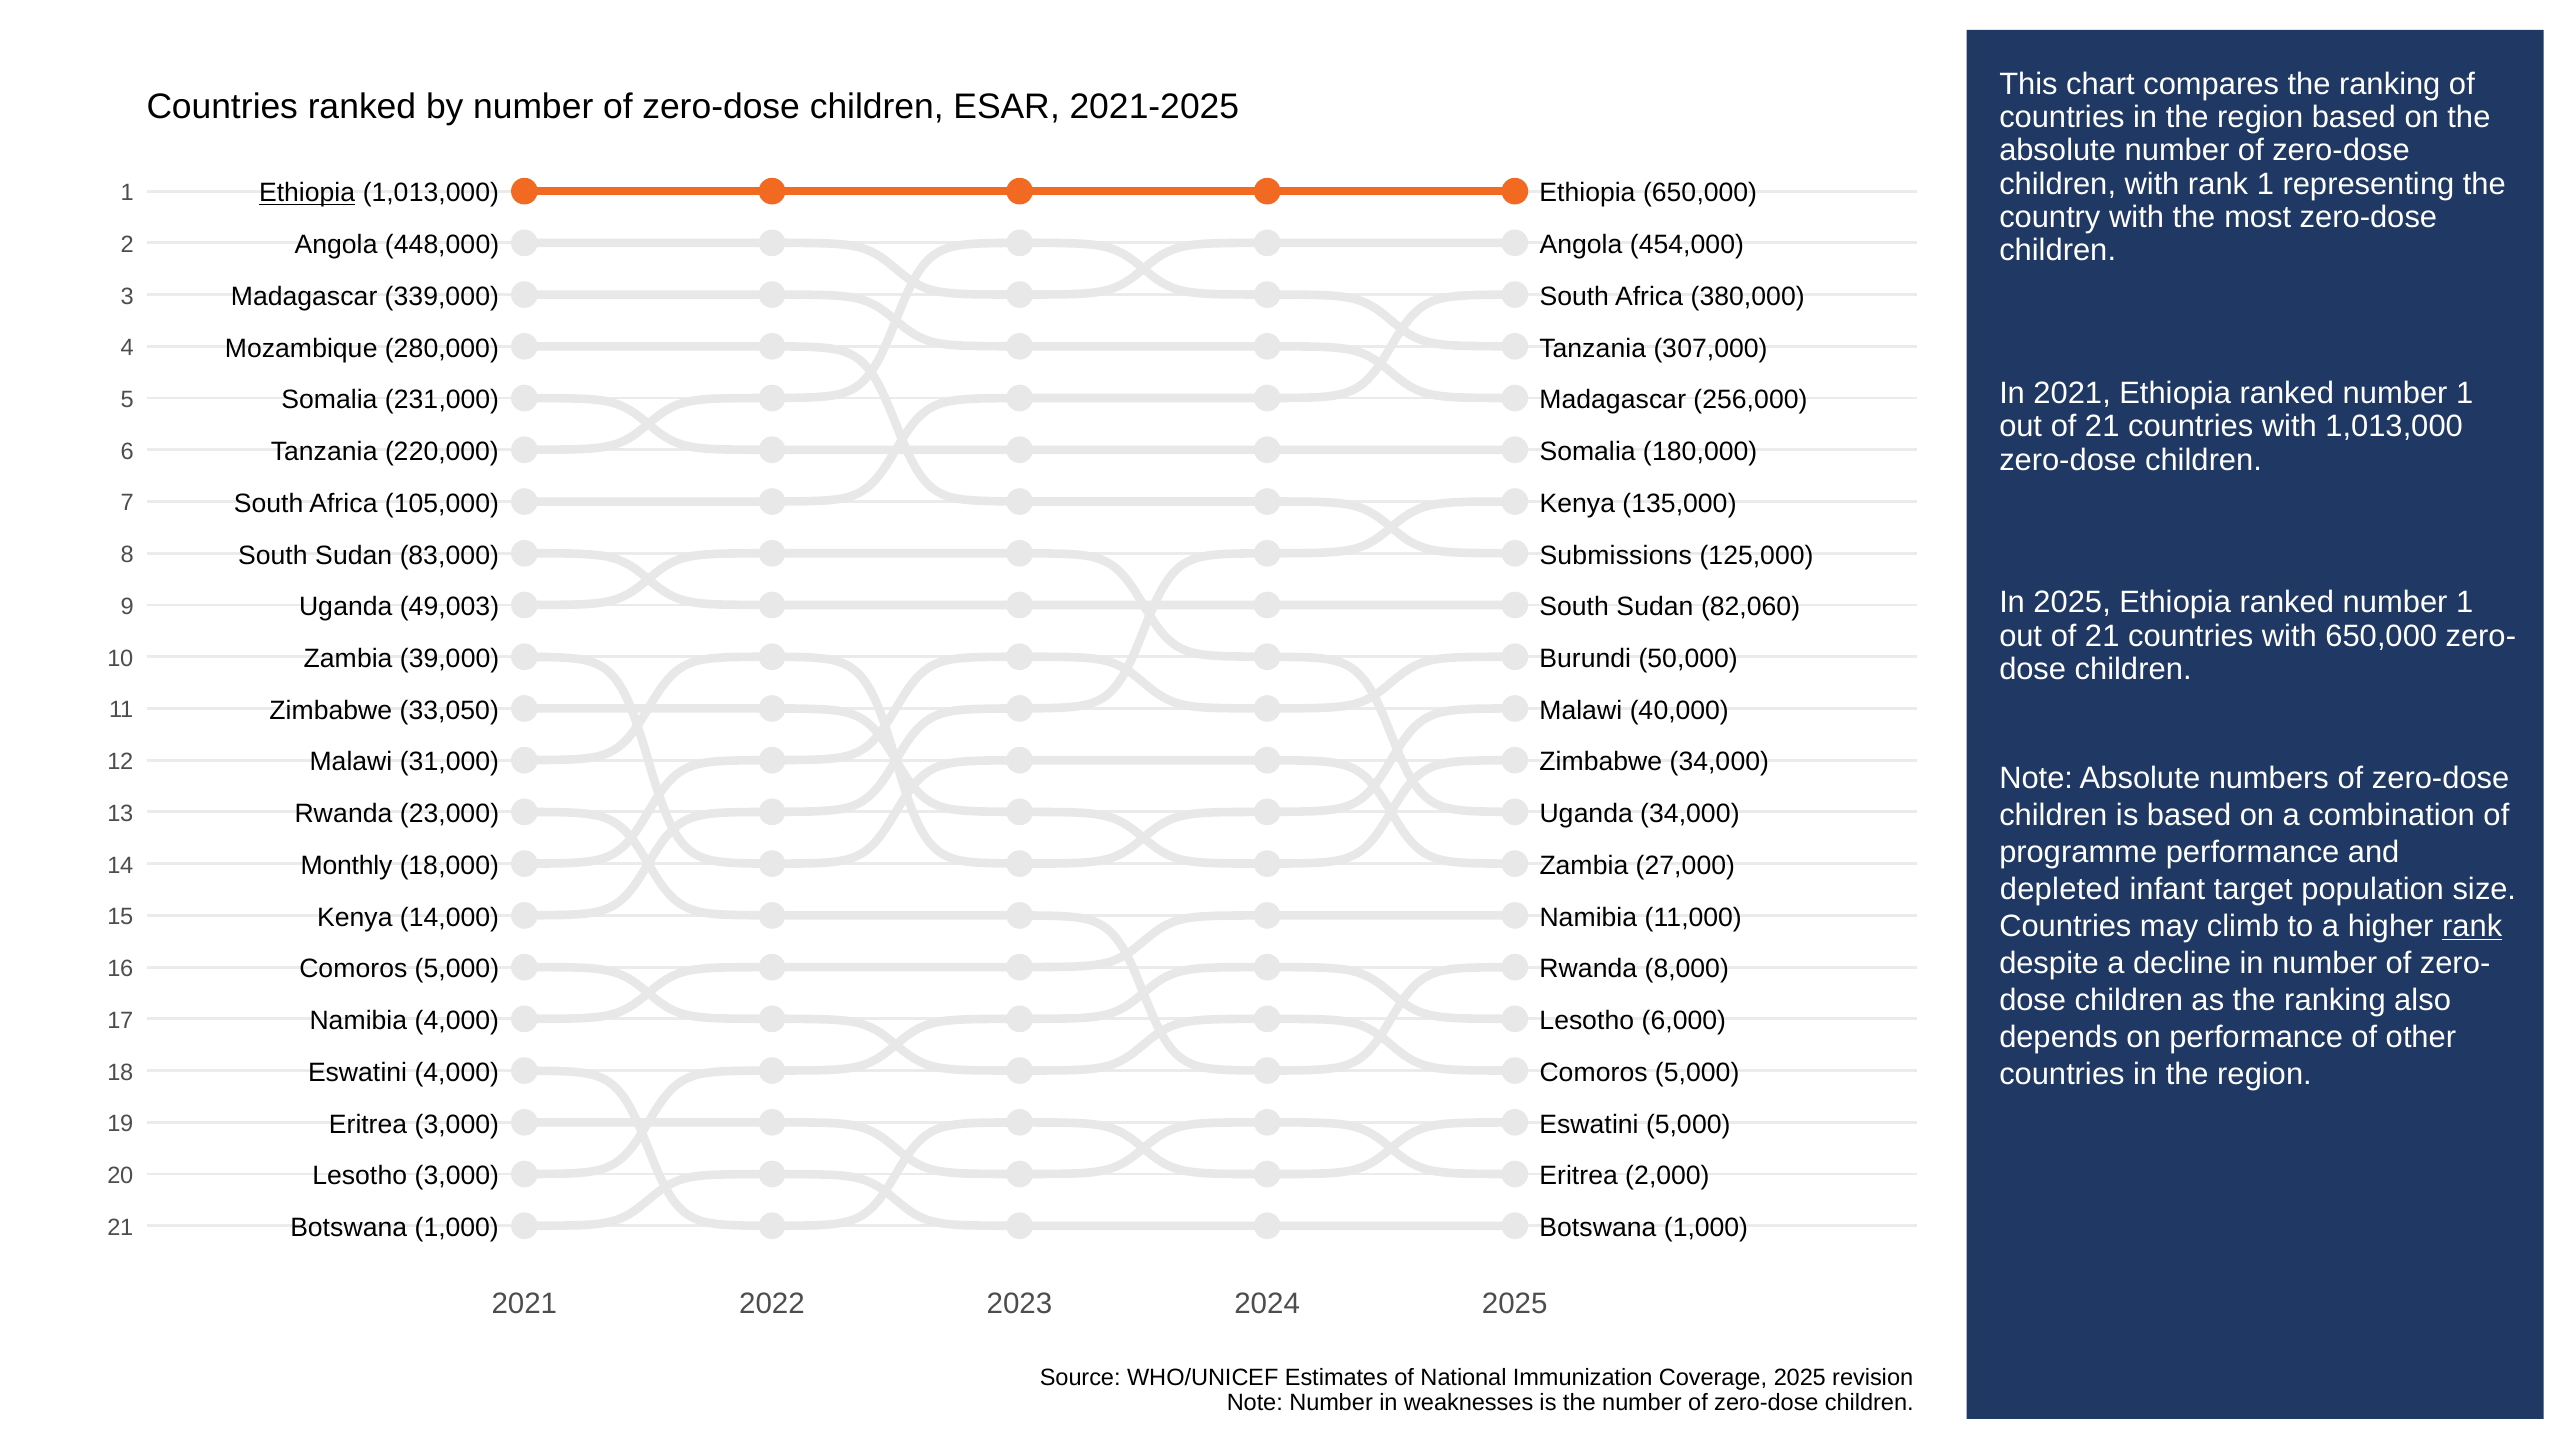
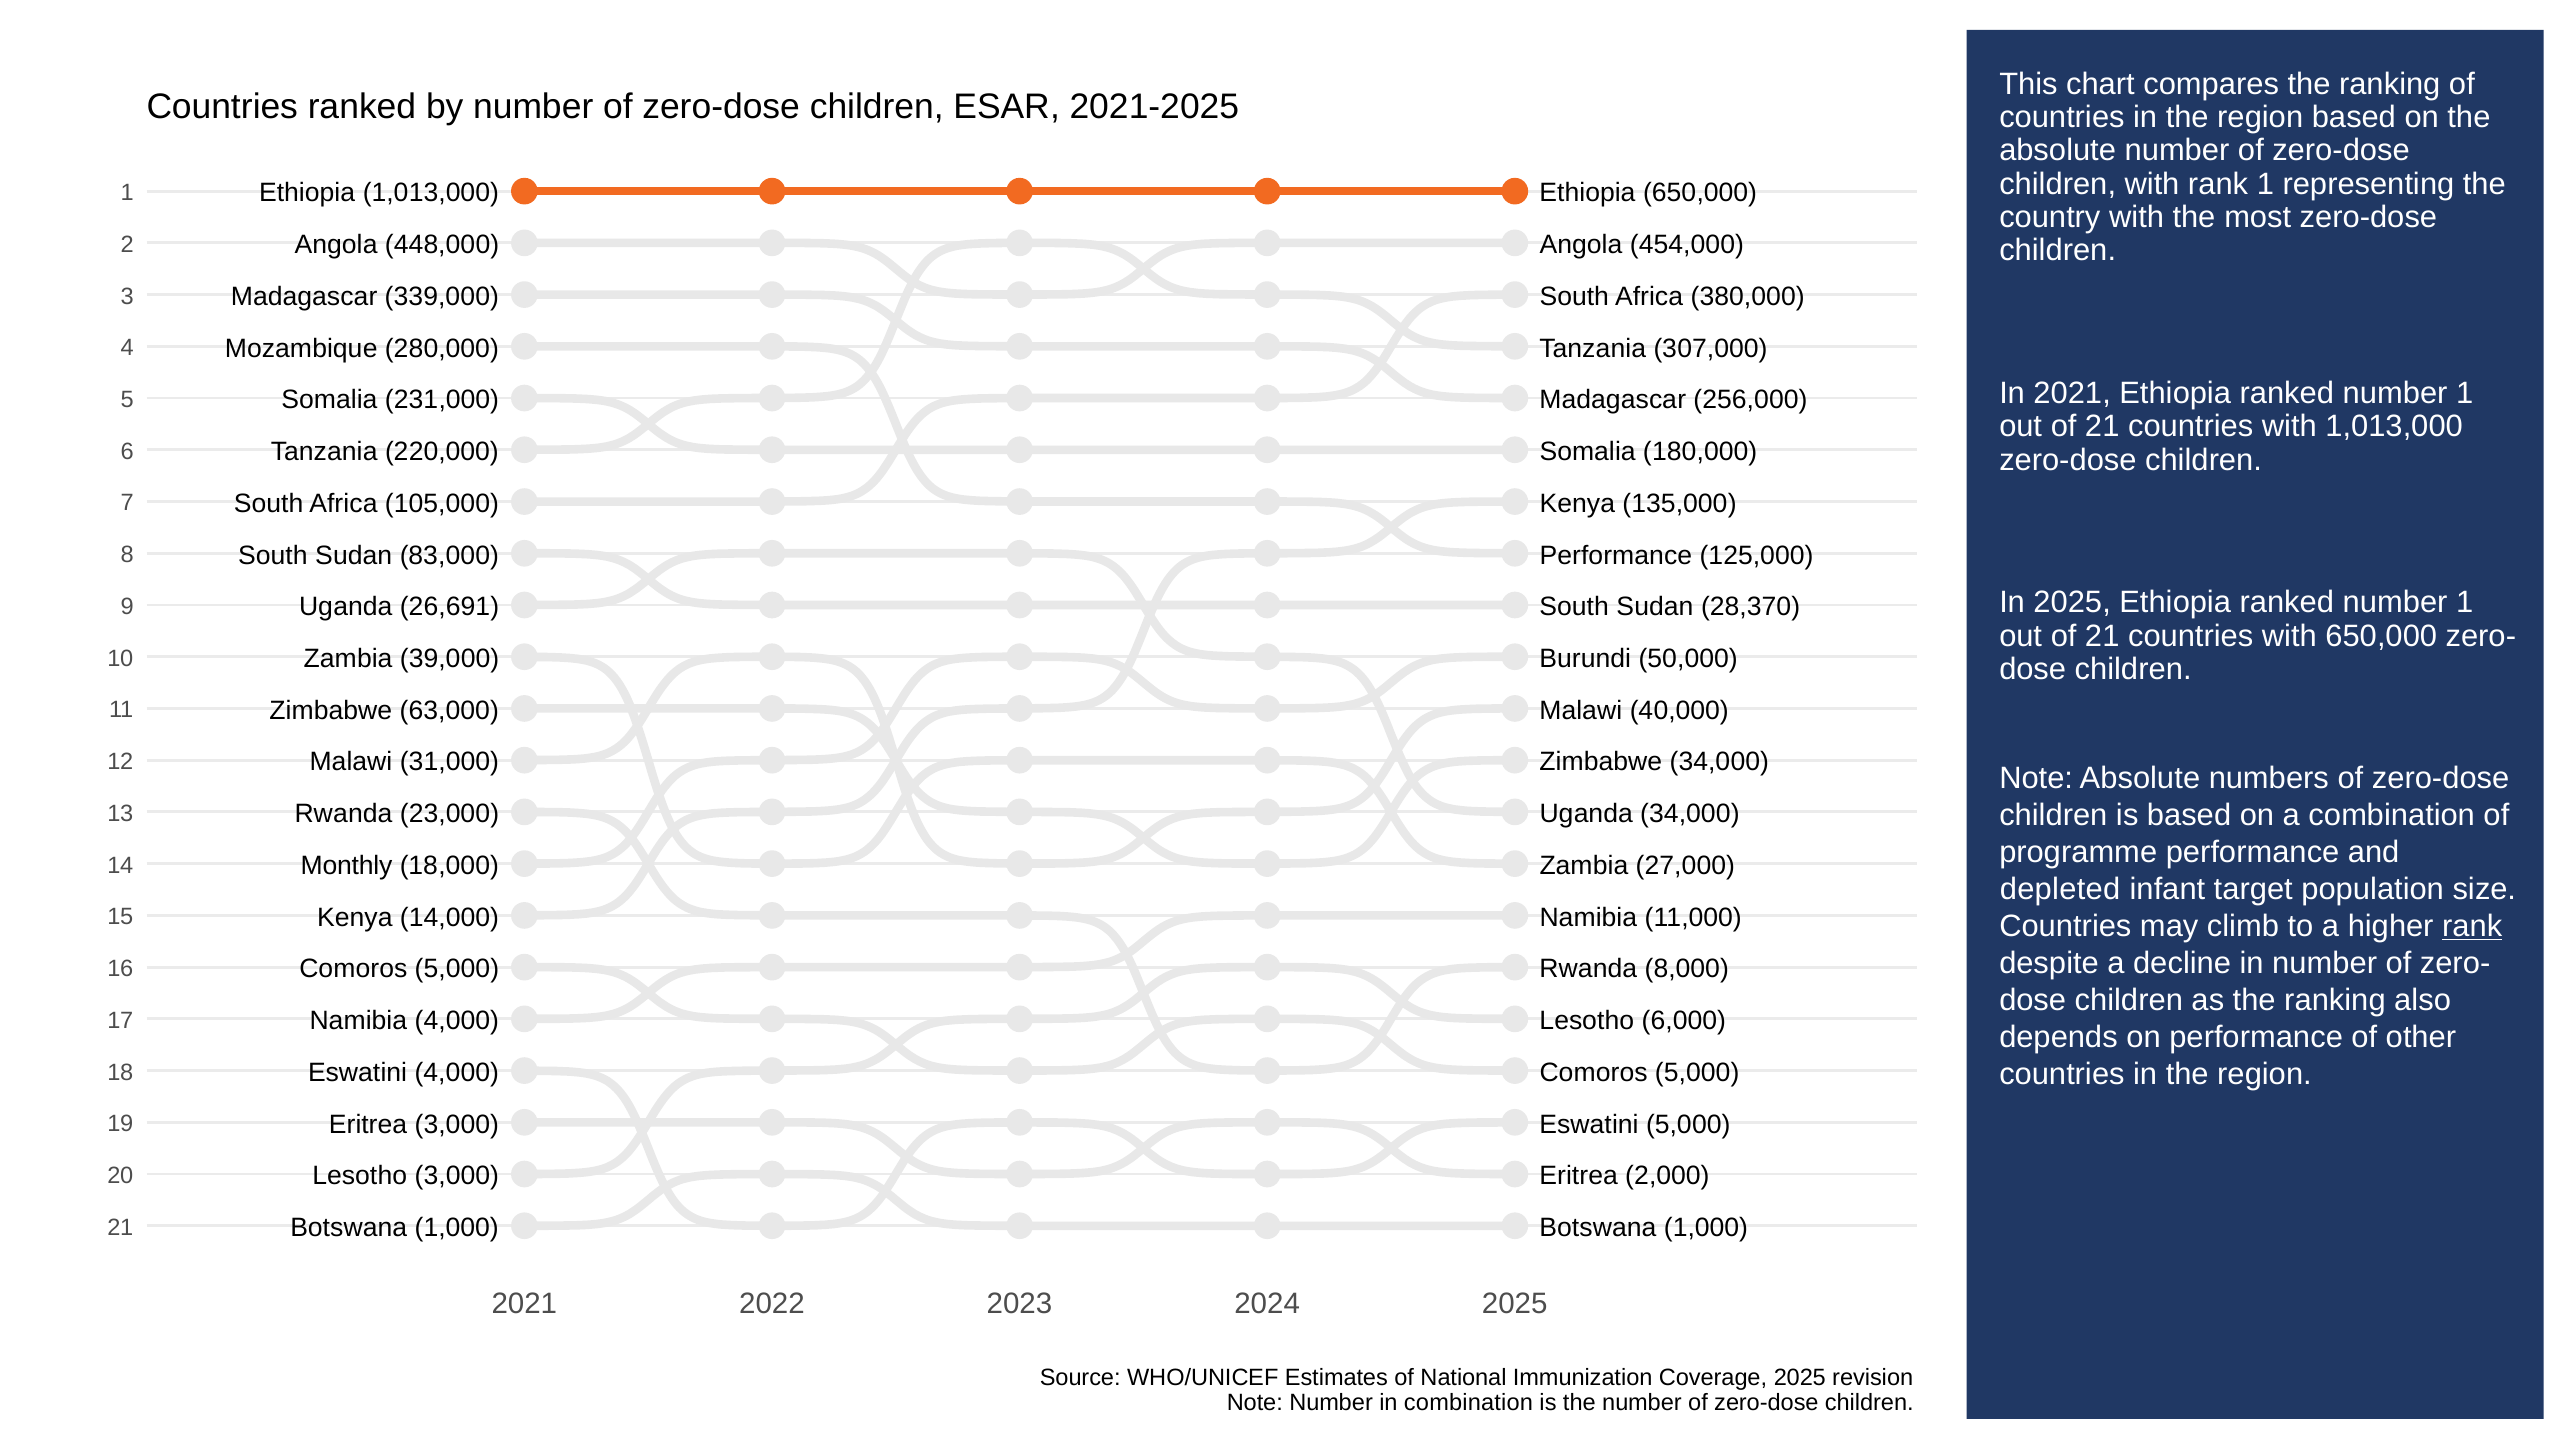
Ethiopia at (307, 193) underline: present -> none
Submissions at (1616, 555): Submissions -> Performance
49,003: 49,003 -> 26,691
82,060: 82,060 -> 28,370
33,050: 33,050 -> 63,000
in weaknesses: weaknesses -> combination
